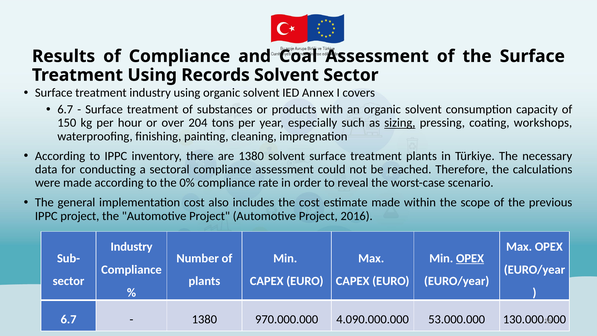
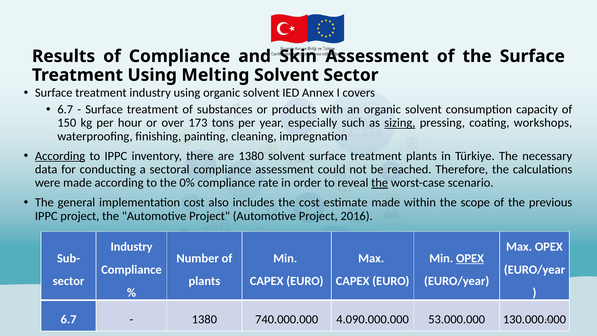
Coal: Coal -> Skin
Records: Records -> Melting
204: 204 -> 173
According at (60, 156) underline: none -> present
the at (380, 183) underline: none -> present
970.000.000: 970.000.000 -> 740.000.000
